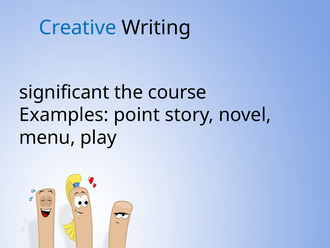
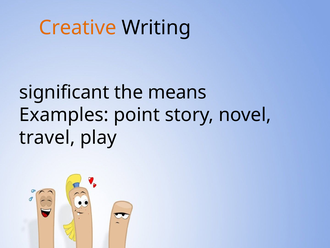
Creative colour: blue -> orange
course: course -> means
menu: menu -> travel
